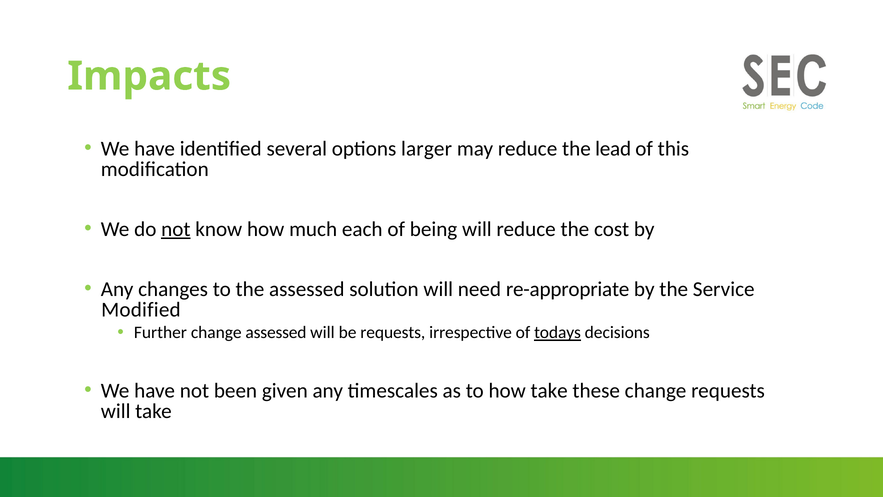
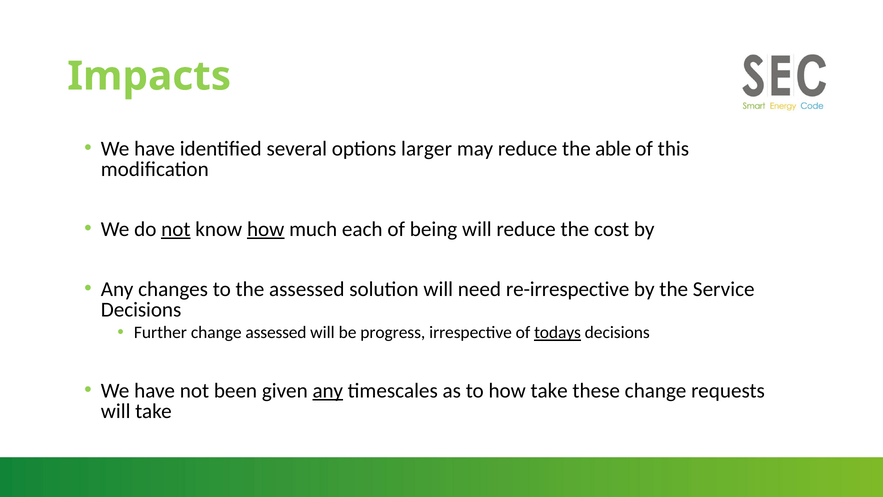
lead: lead -> able
how at (266, 229) underline: none -> present
re-appropriate: re-appropriate -> re-irrespective
Modified at (141, 309): Modified -> Decisions
be requests: requests -> progress
any at (328, 390) underline: none -> present
